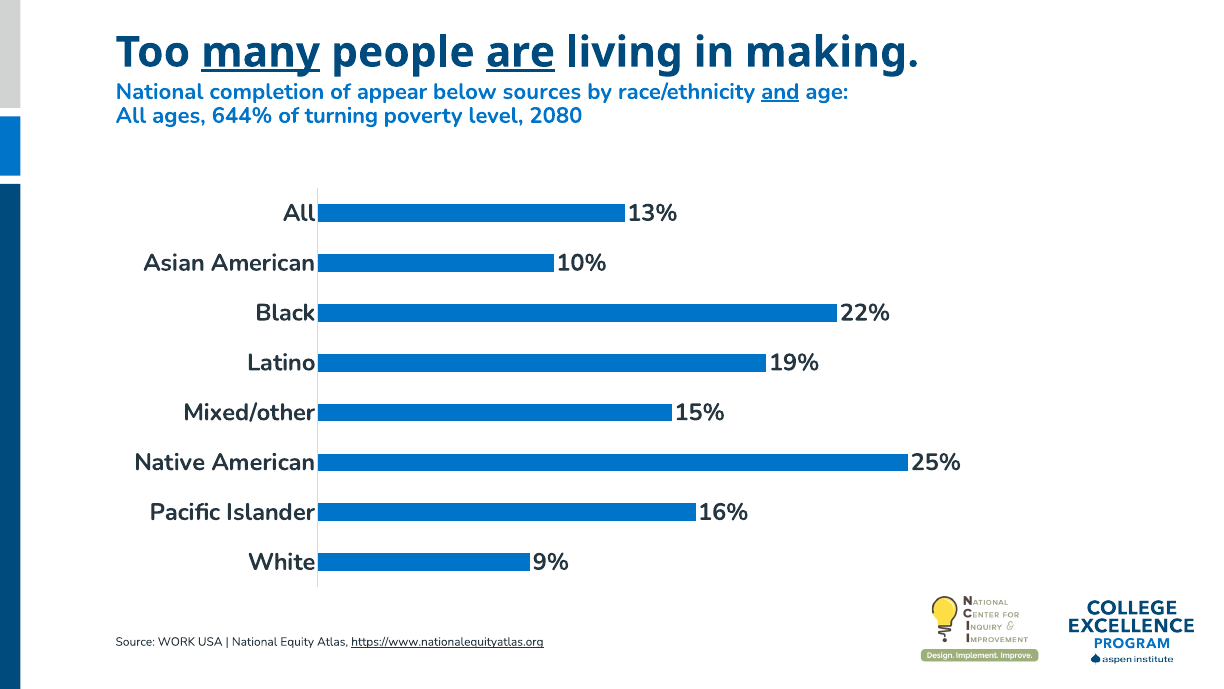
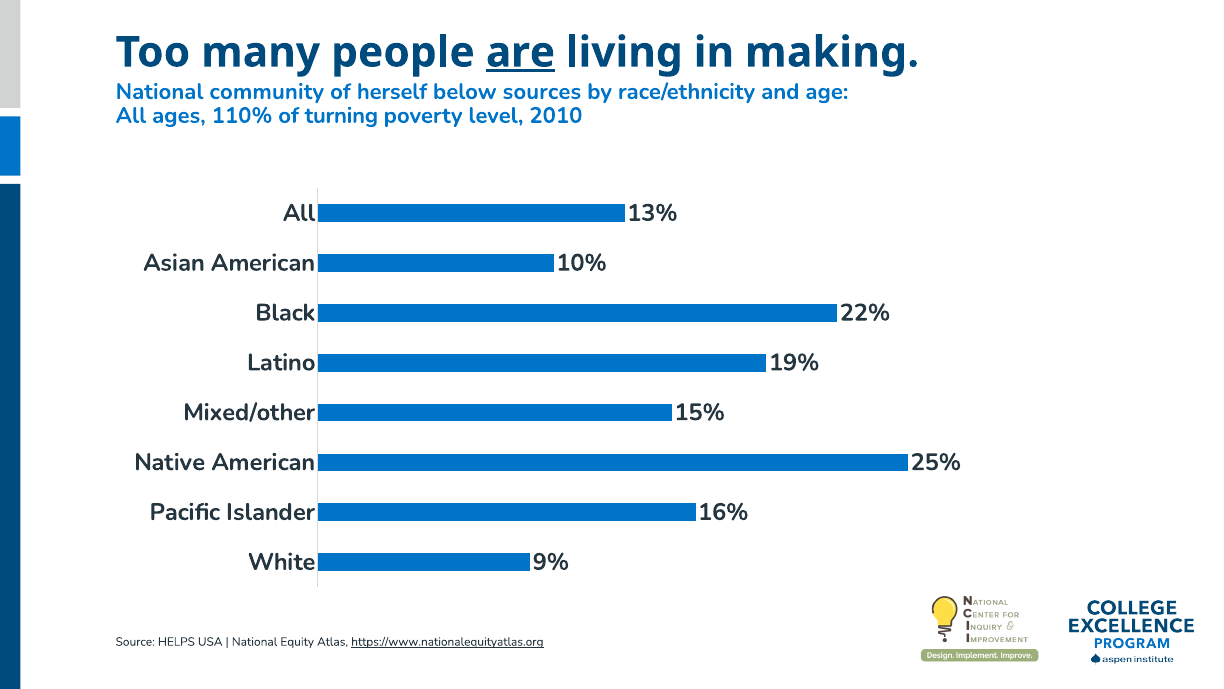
many underline: present -> none
completion: completion -> community
appear: appear -> herself
and underline: present -> none
644%: 644% -> 110%
2080: 2080 -> 2010
WORK: WORK -> HELPS
